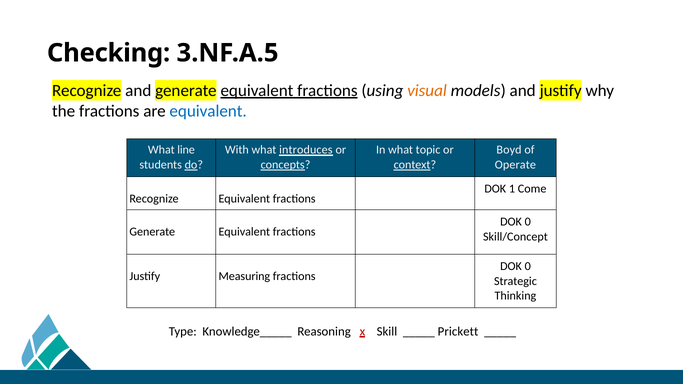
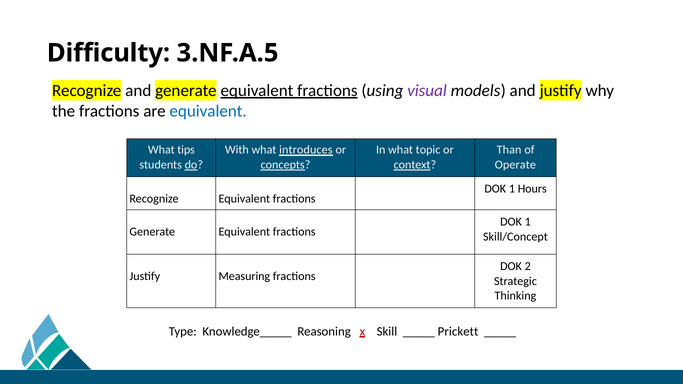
Checking: Checking -> Difficulty
visual colour: orange -> purple
line: line -> tips
Boyd: Boyd -> Than
Come: Come -> Hours
0 at (528, 222): 0 -> 1
0 at (528, 266): 0 -> 2
